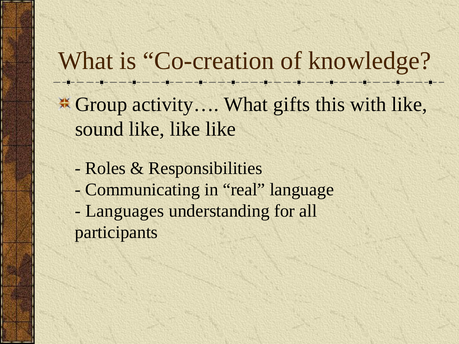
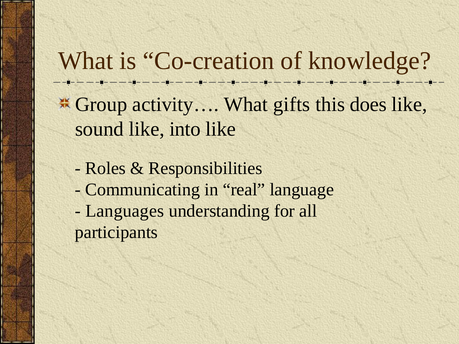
with: with -> does
sound like like: like -> into
